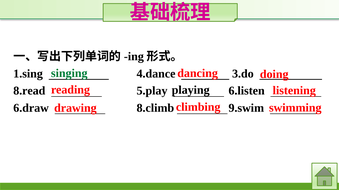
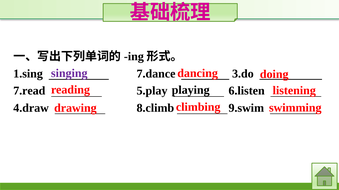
singing colour: green -> purple
4.dance: 4.dance -> 7.dance
8.read: 8.read -> 7.read
6.draw: 6.draw -> 4.draw
